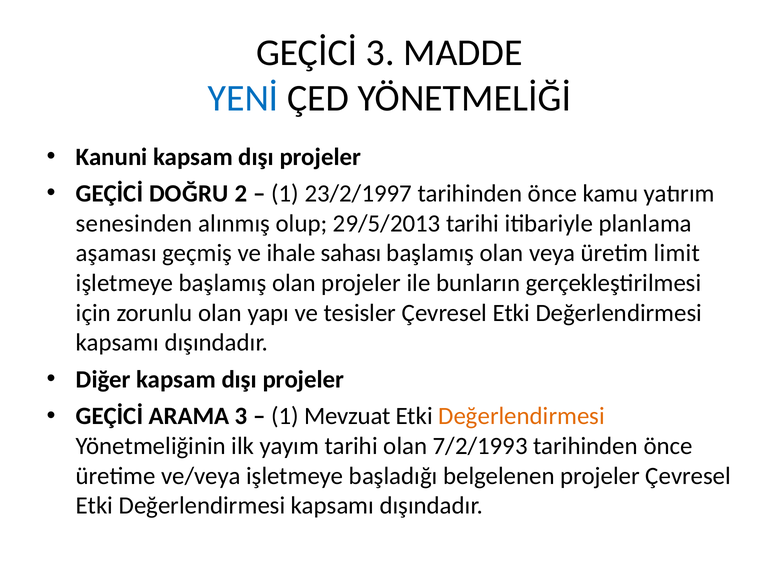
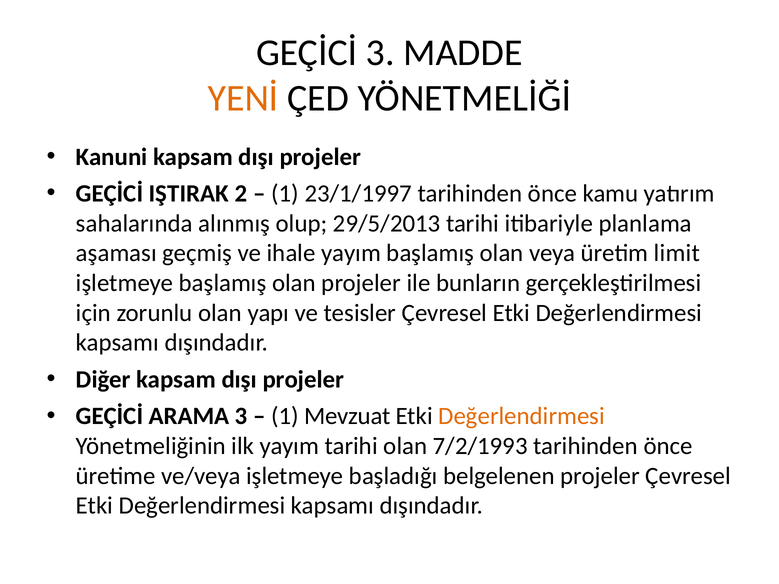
YENİ colour: blue -> orange
DOĞRU: DOĞRU -> IŞTIRAK
23/2/1997: 23/2/1997 -> 23/1/1997
senesinden: senesinden -> sahalarında
ihale sahası: sahası -> yayım
